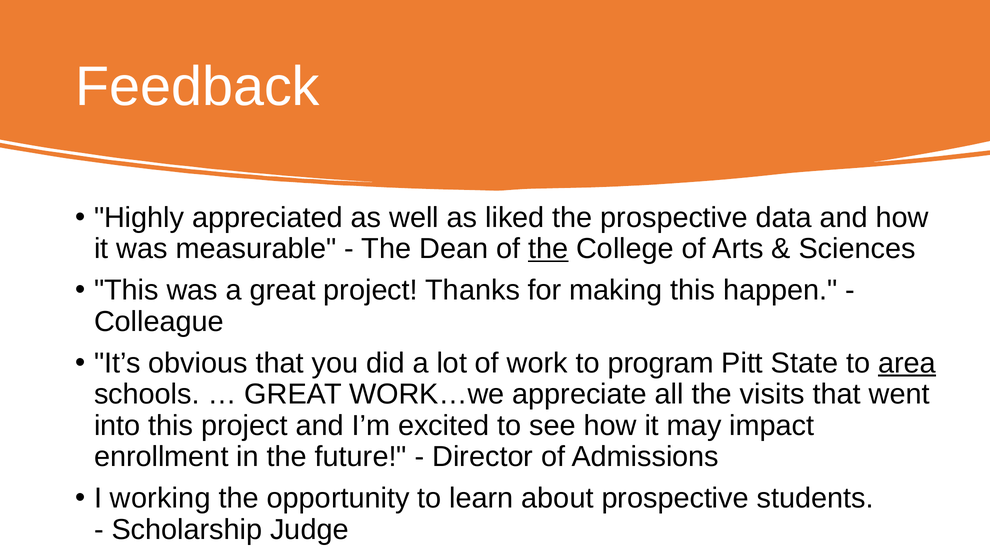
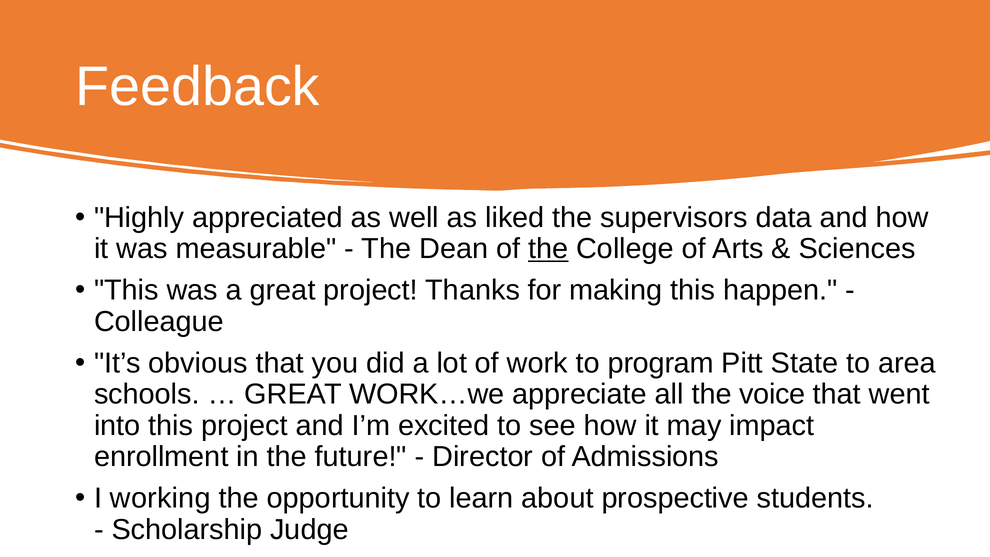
the prospective: prospective -> supervisors
area underline: present -> none
visits: visits -> voice
